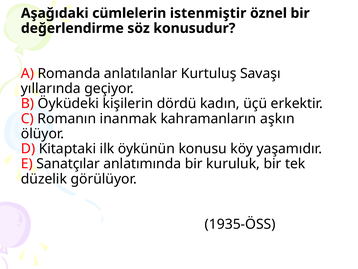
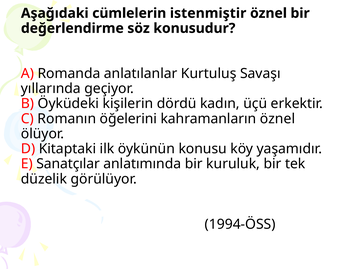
inanmak: inanmak -> öğelerini
kahramanların aşkın: aşkın -> öznel
1935-ÖSS: 1935-ÖSS -> 1994-ÖSS
